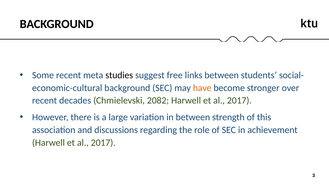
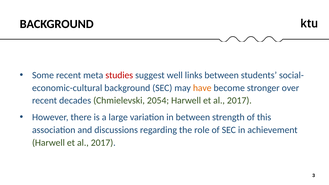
studies colour: black -> red
free: free -> well
2082: 2082 -> 2054
